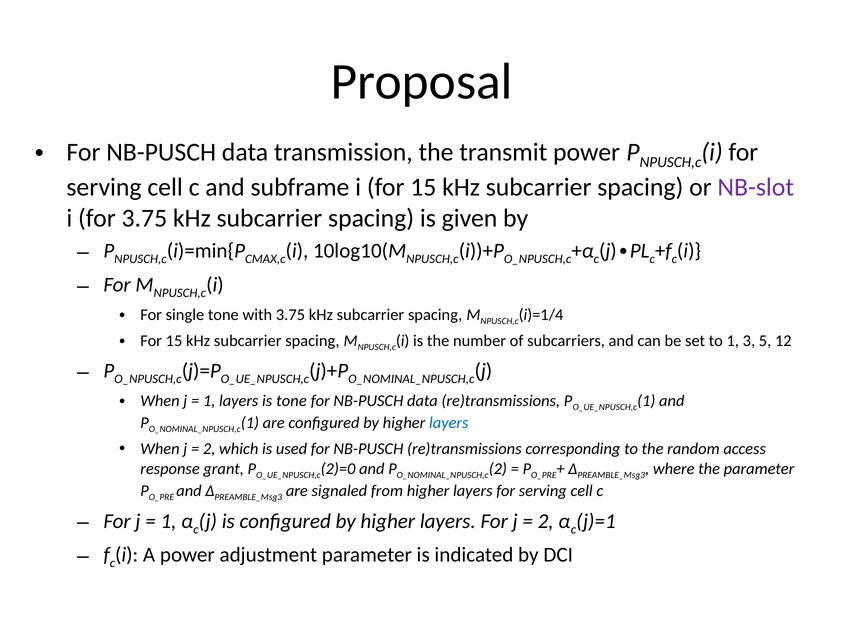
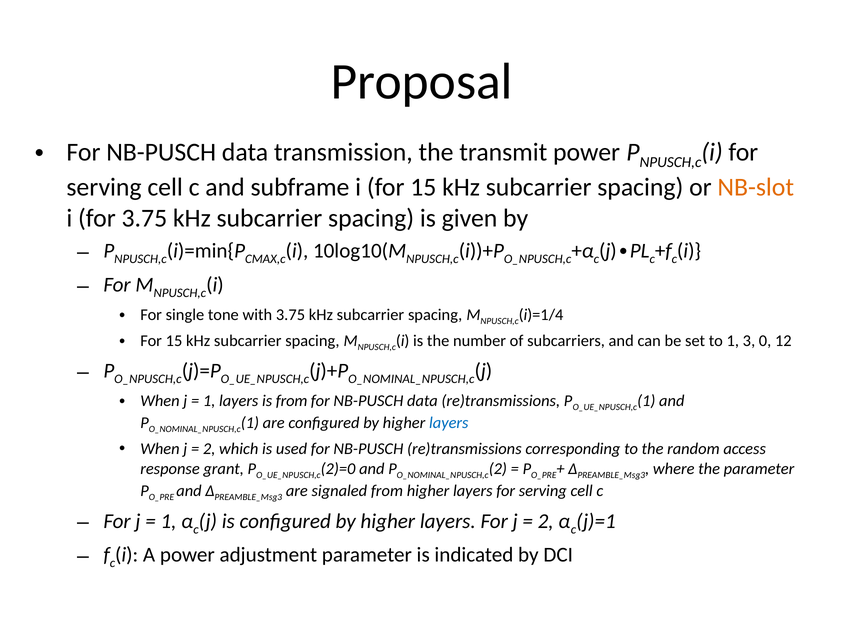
NB-slot colour: purple -> orange
5: 5 -> 0
is tone: tone -> from
